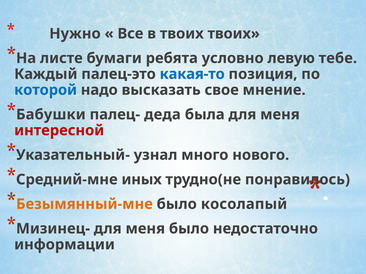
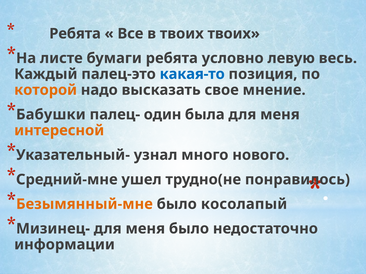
Нужно at (75, 34): Нужно -> Ребята
тебе: тебе -> весь
которой colour: blue -> orange
деда: деда -> один
интересной colour: red -> orange
иных: иных -> ушел
